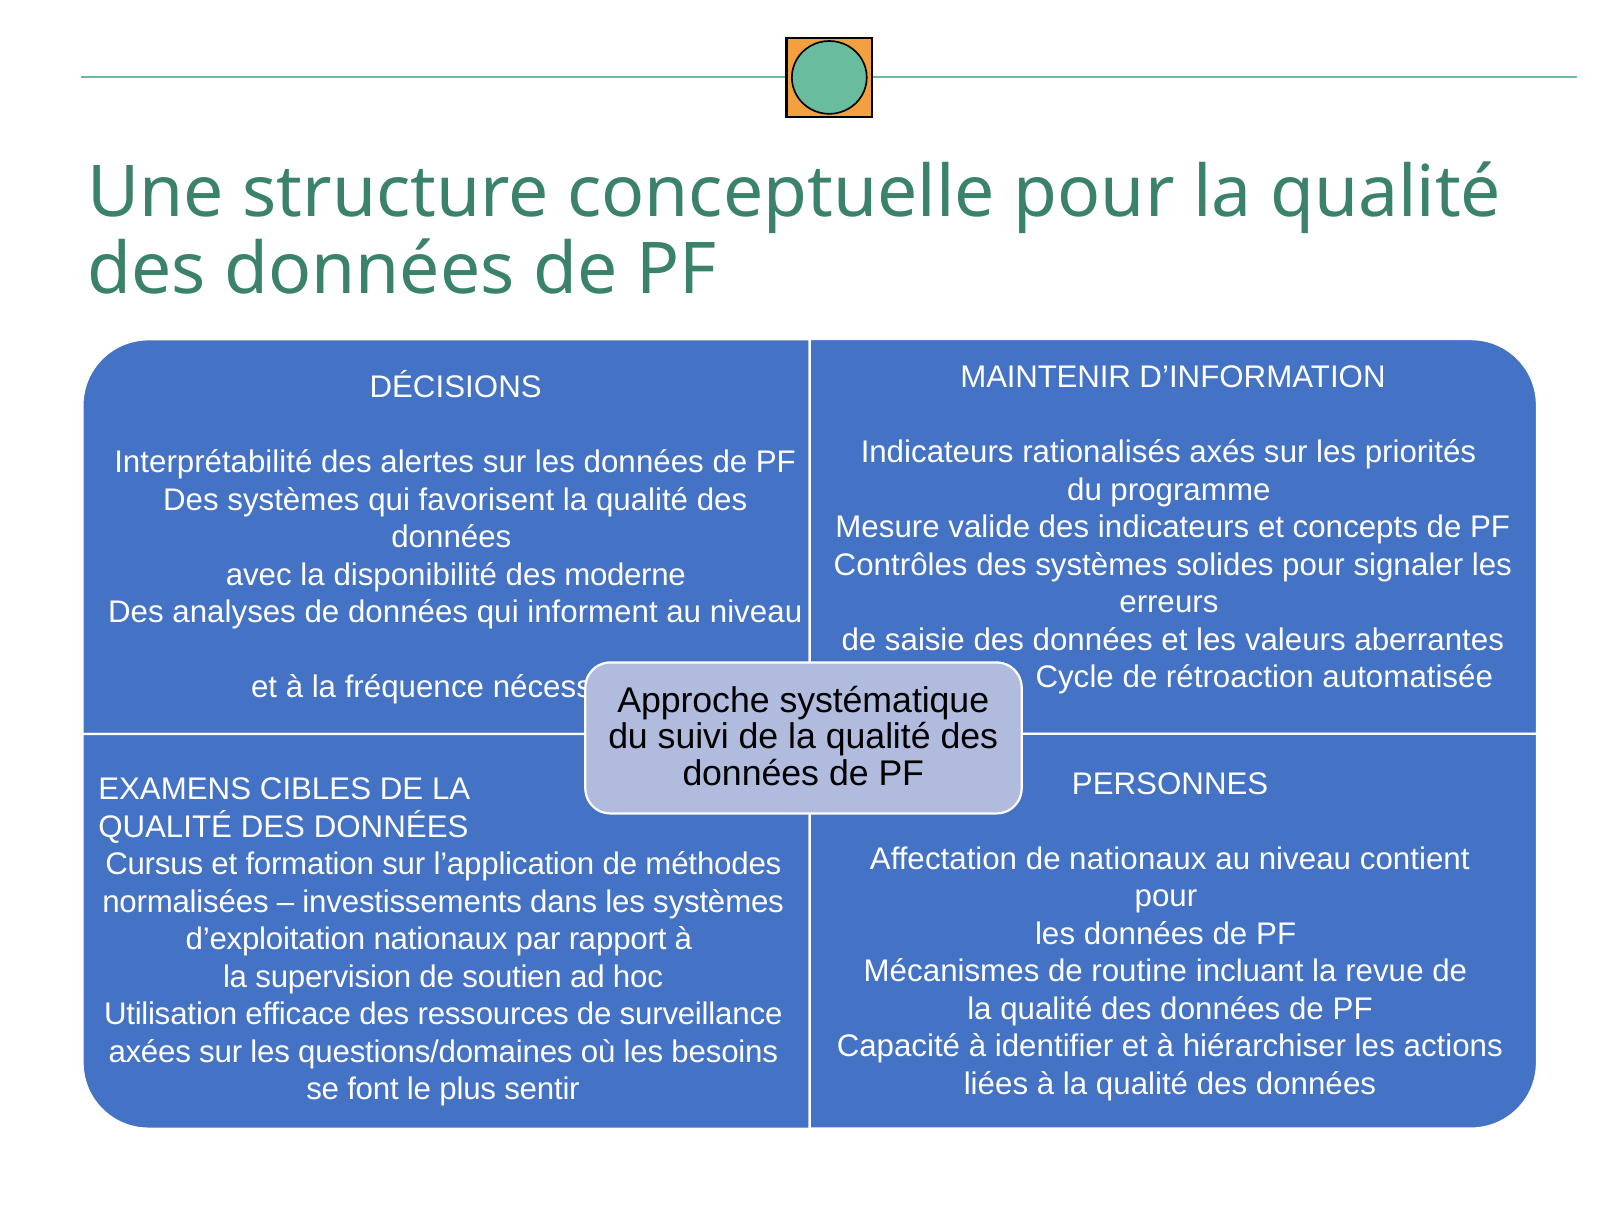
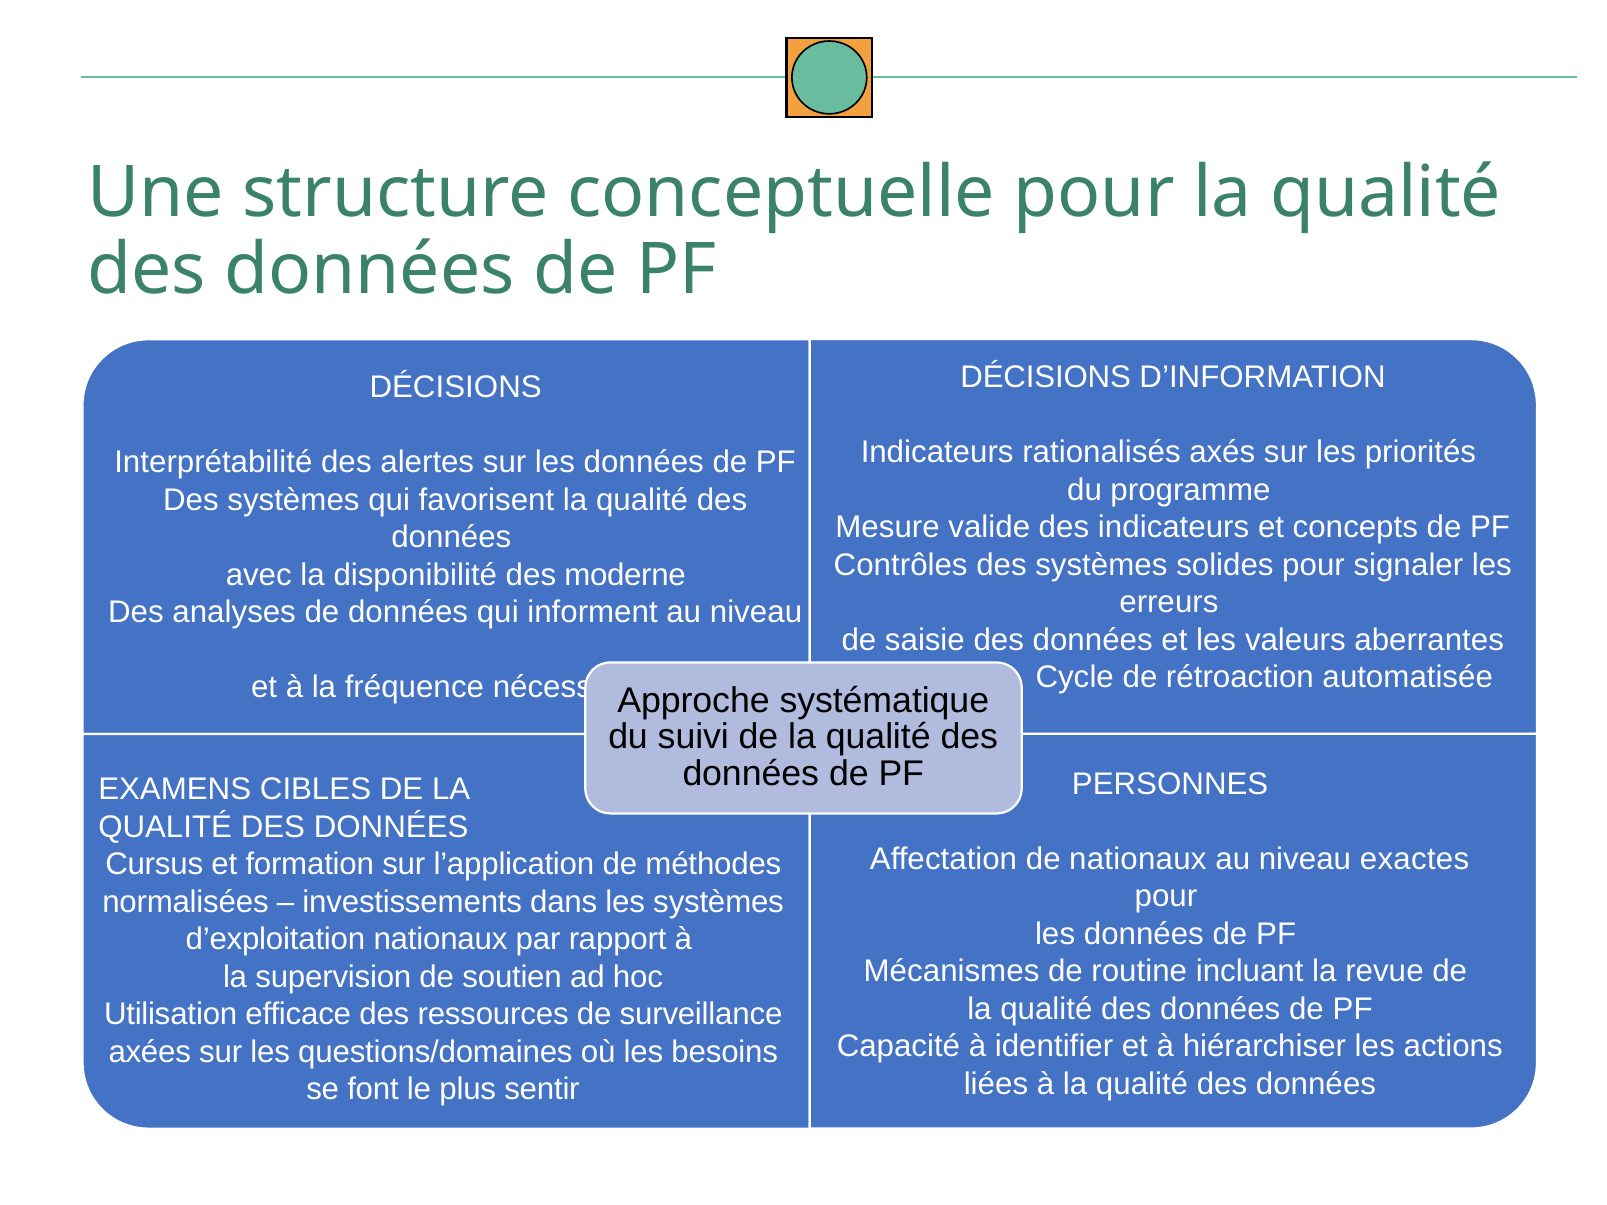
MAINTENIR at (1046, 378): MAINTENIR -> DÉCISIONS
contient: contient -> exactes
